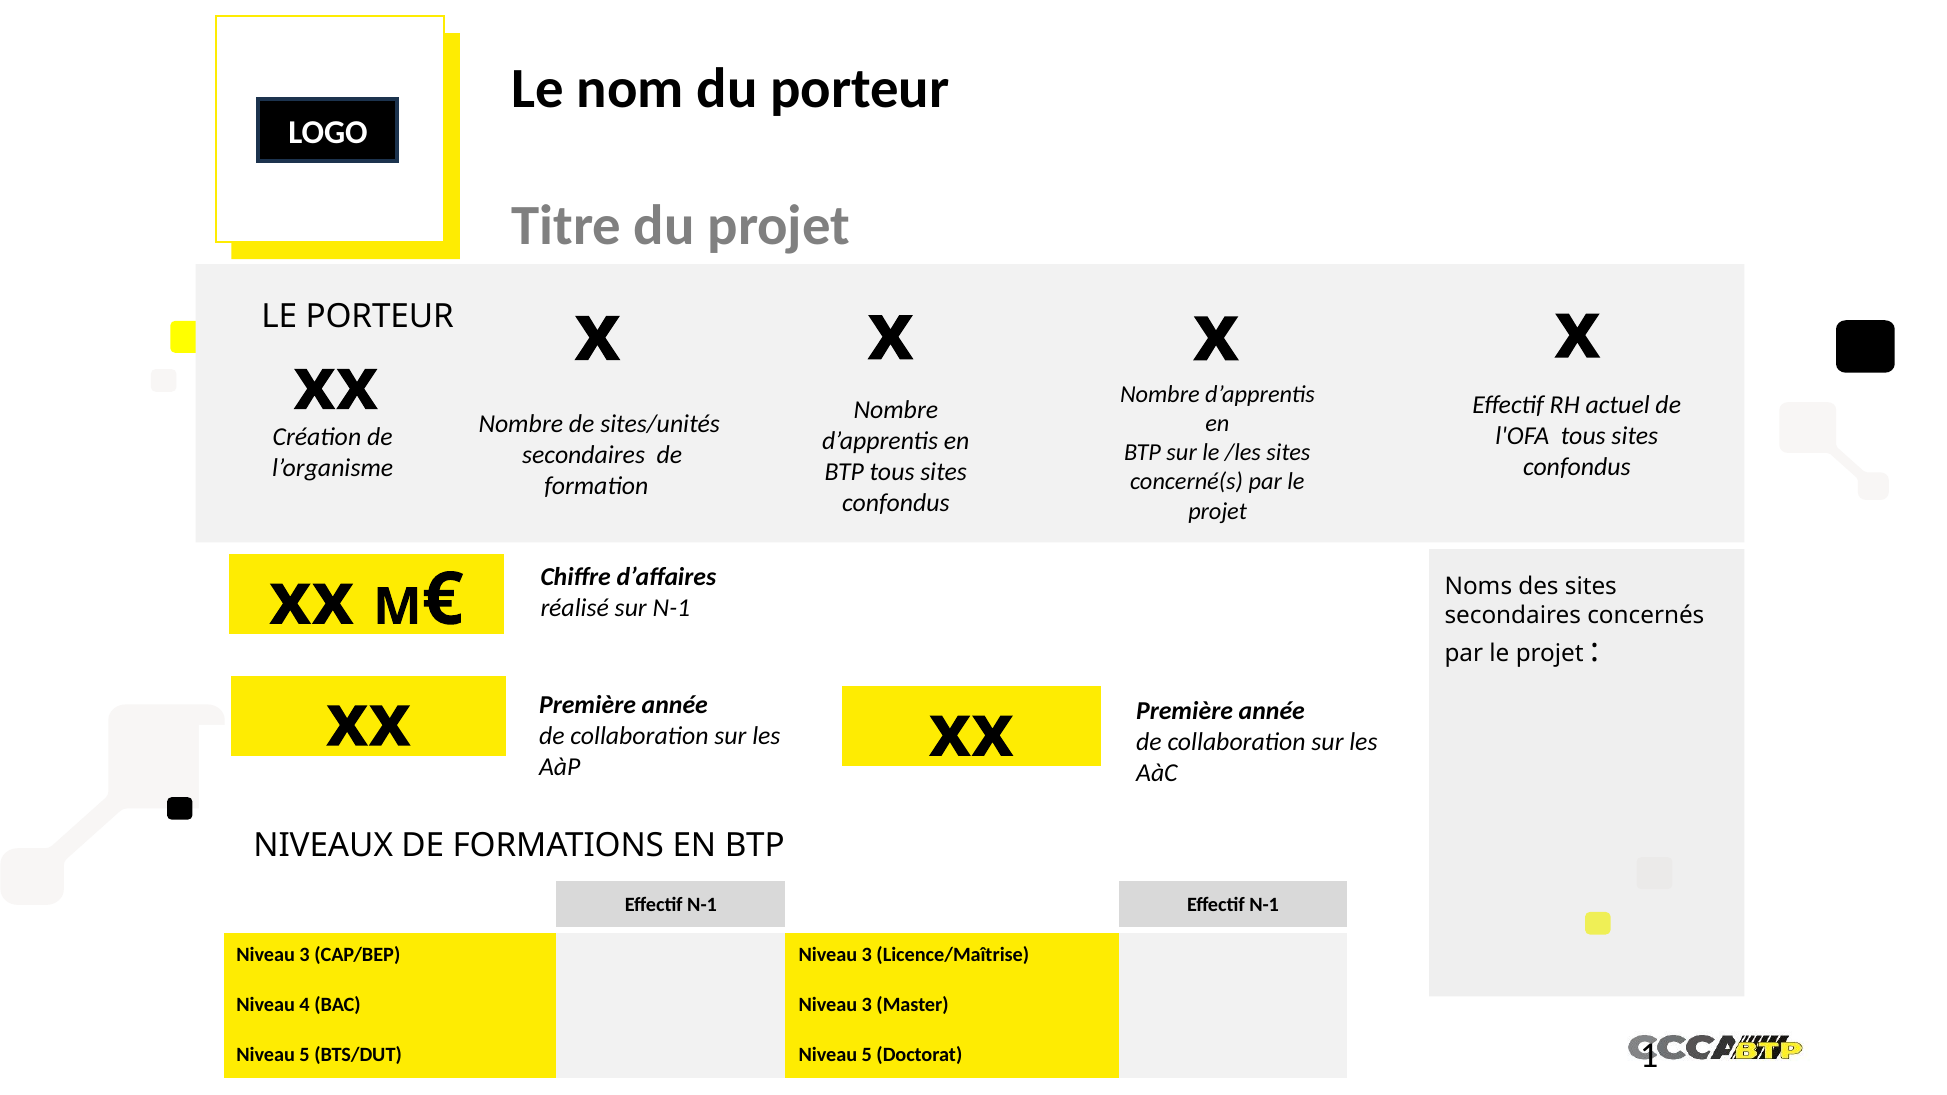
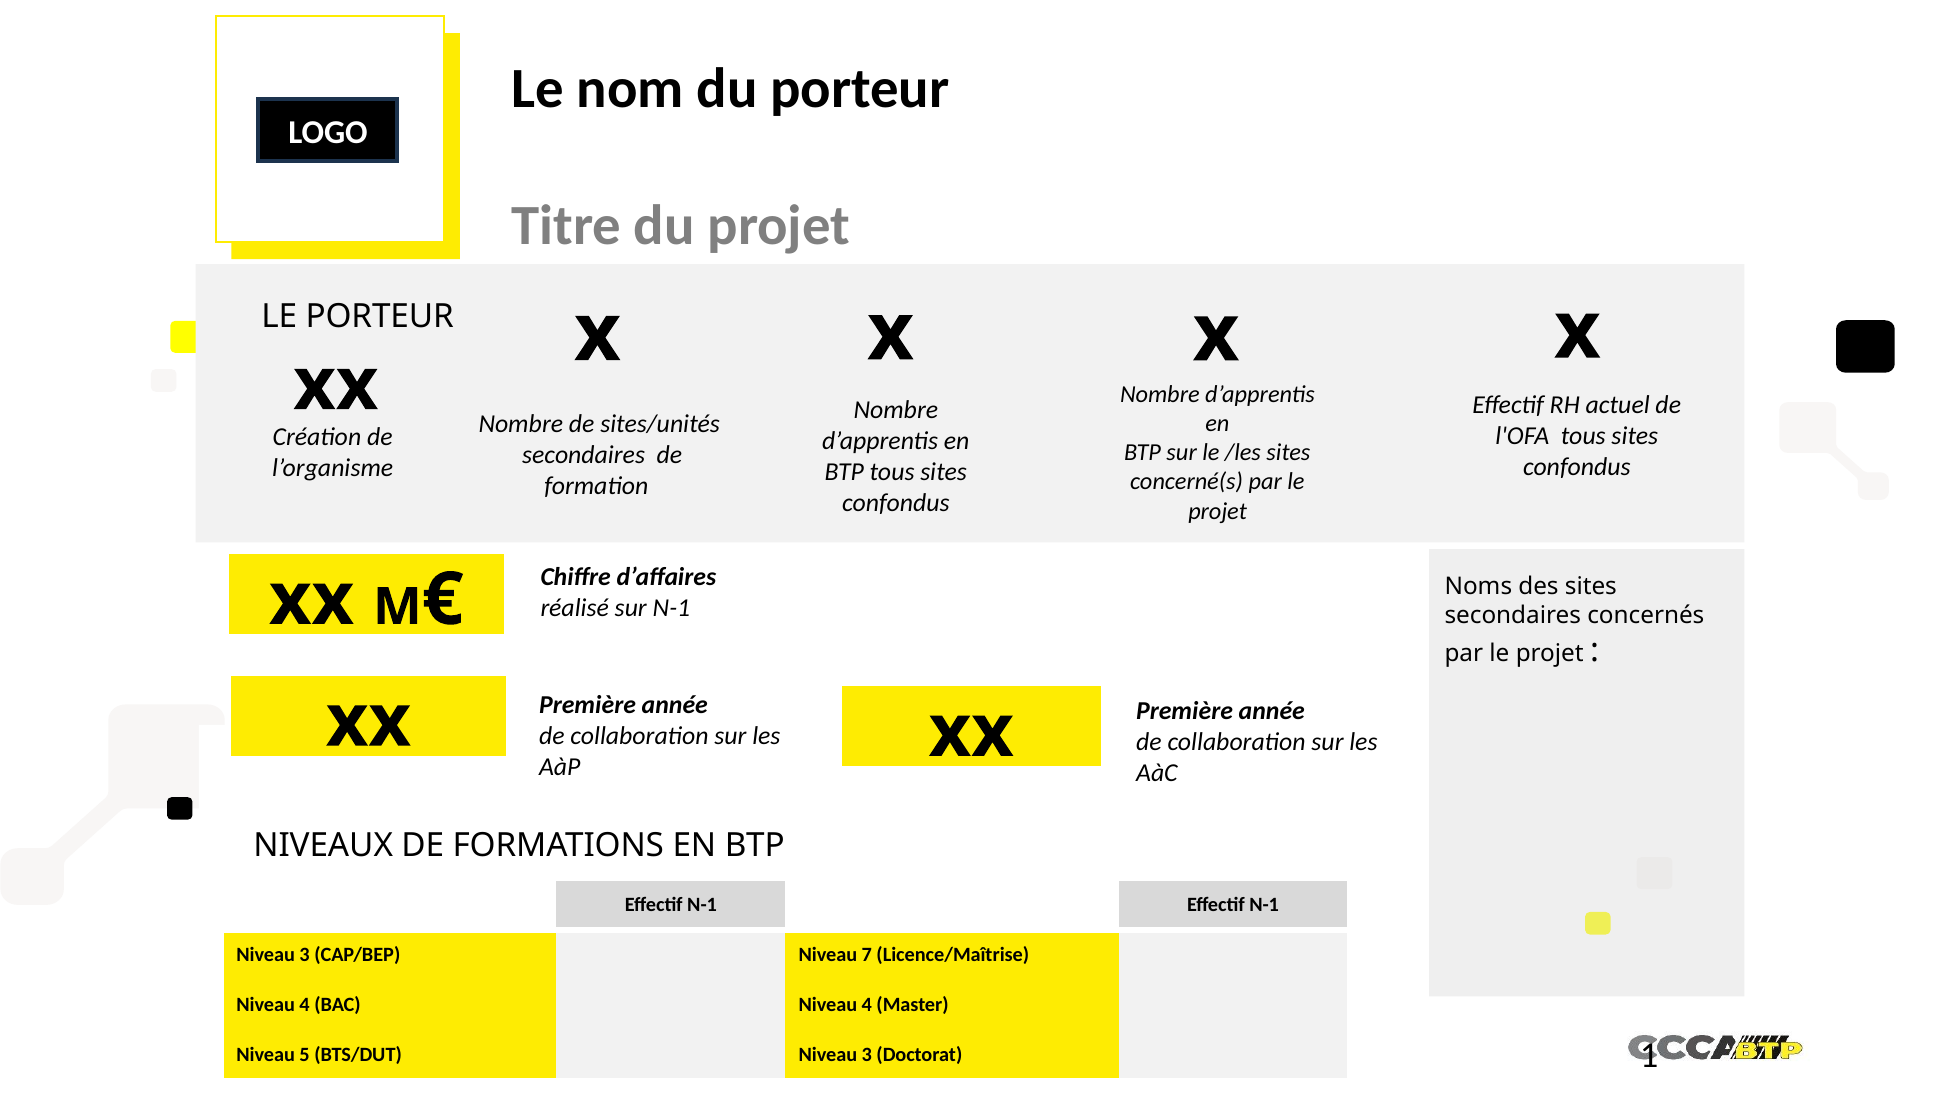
CAP/BEP Niveau 3: 3 -> 7
BAC Niveau 3: 3 -> 4
BTS/DUT Niveau 5: 5 -> 3
